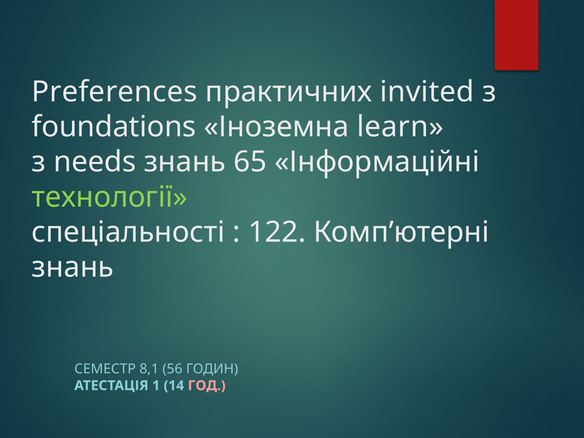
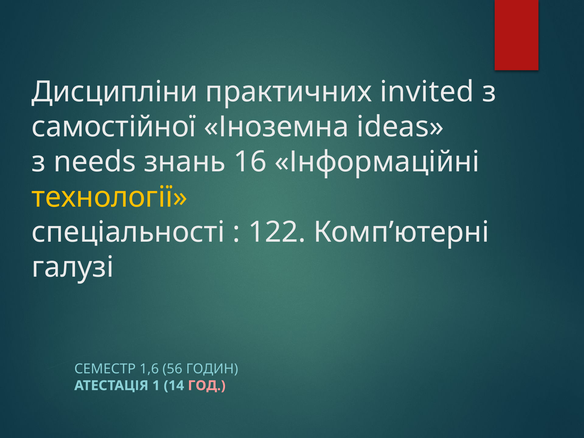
Preferences: Preferences -> Дисципліни
foundations: foundations -> самостійної
learn: learn -> ideas
65: 65 -> 16
технології colour: light green -> yellow
знань at (73, 267): знань -> галузі
8,1: 8,1 -> 1,6
